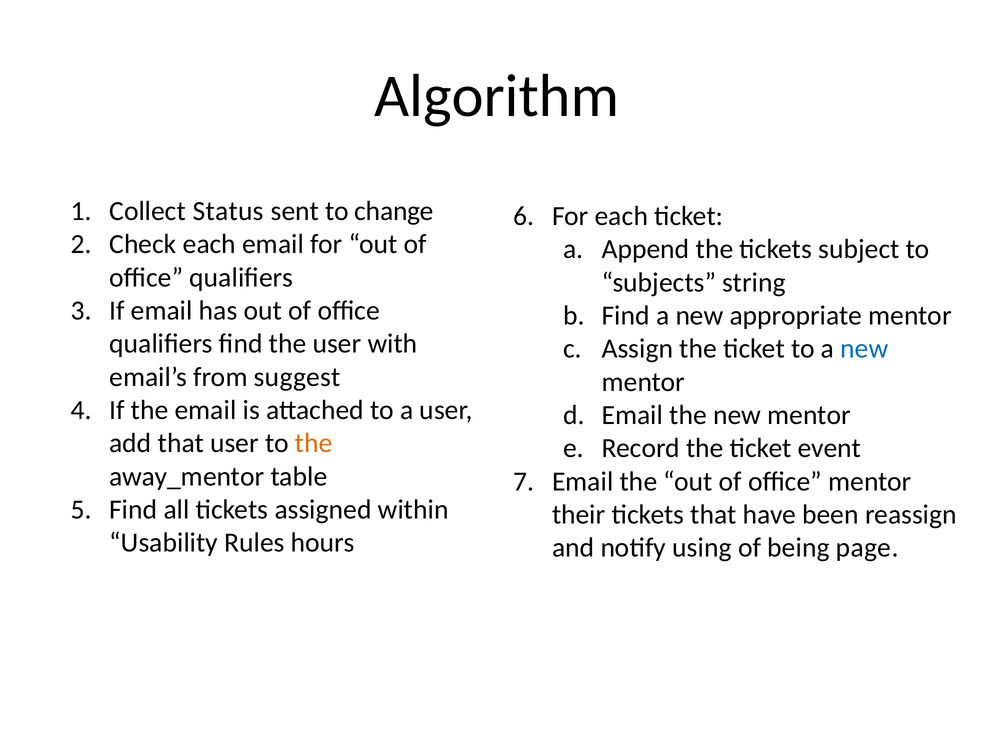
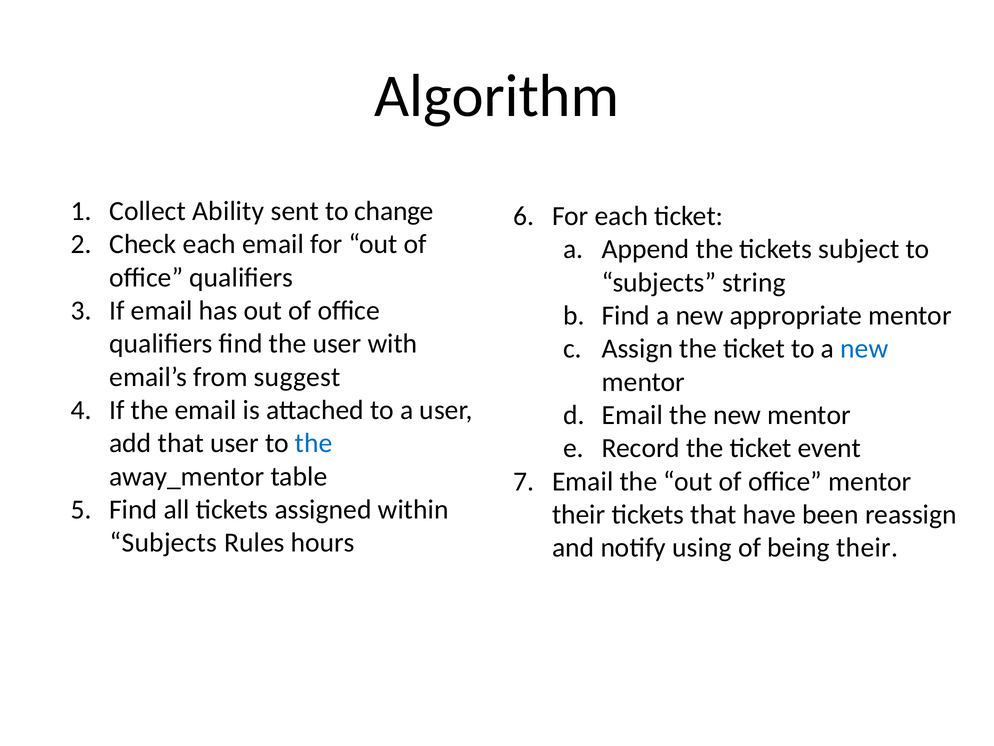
Status: Status -> Ability
the at (314, 443) colour: orange -> blue
Usability at (164, 542): Usability -> Subjects
being page: page -> their
